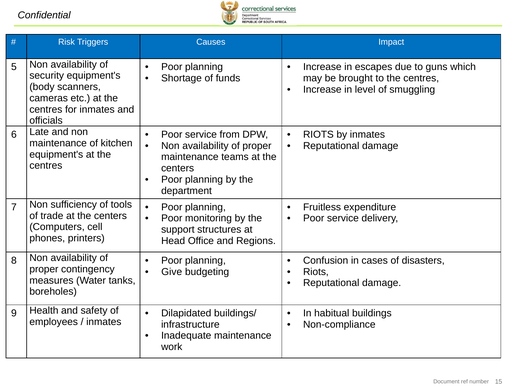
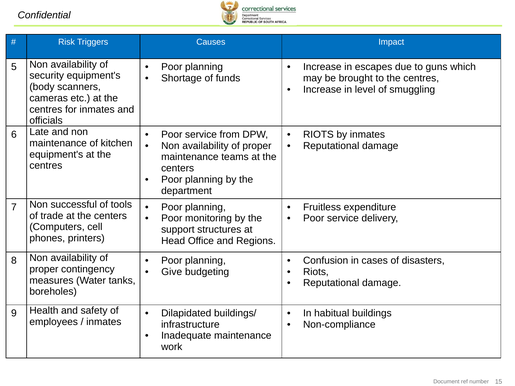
sufficiency: sufficiency -> successful
